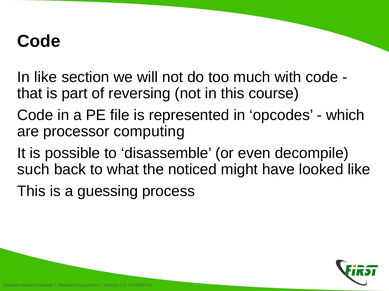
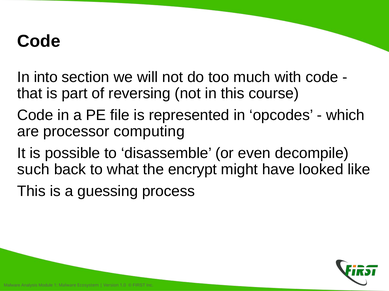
In like: like -> into
noticed: noticed -> encrypt
